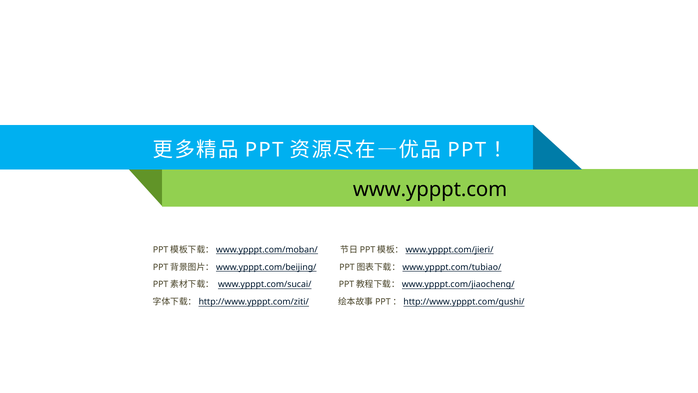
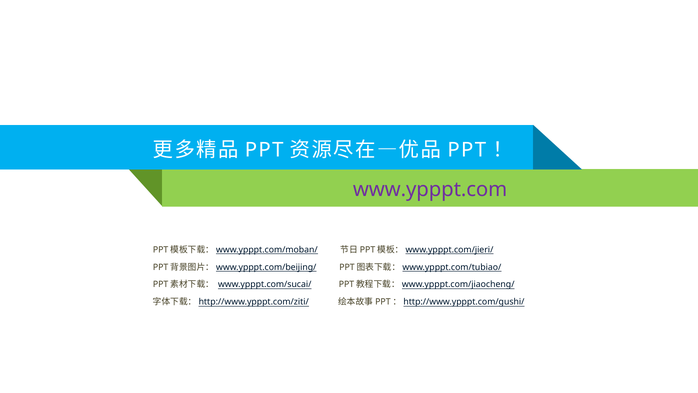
www.ypppt.com colour: black -> purple
